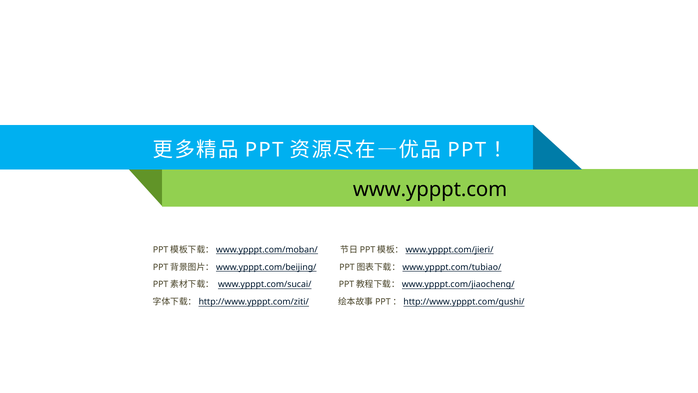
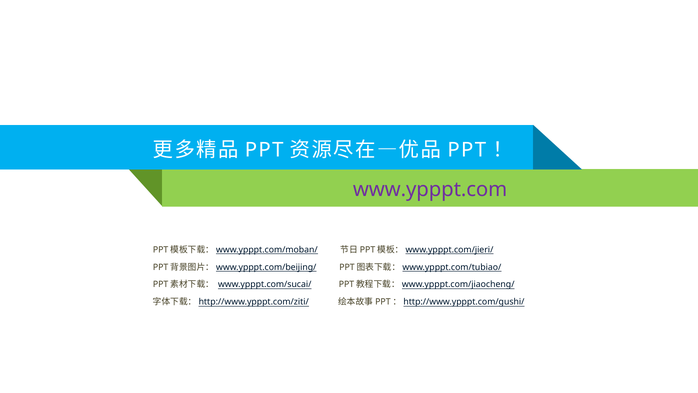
www.ypppt.com colour: black -> purple
